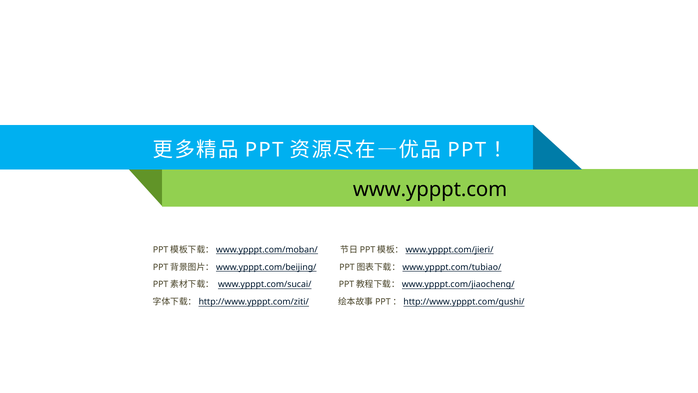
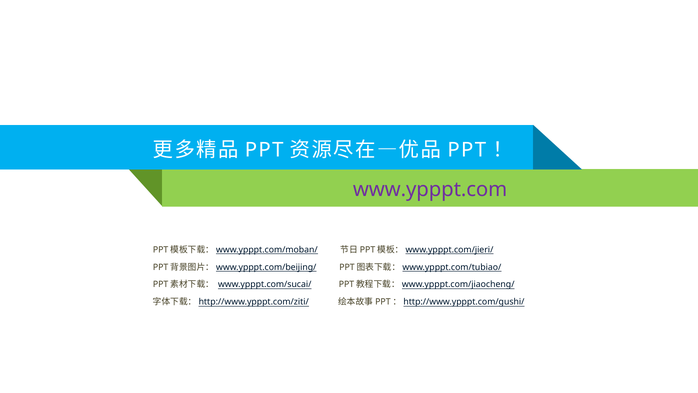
www.ypppt.com colour: black -> purple
